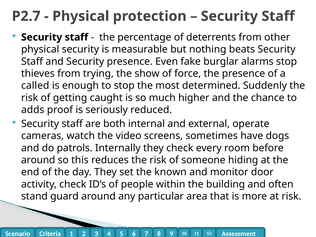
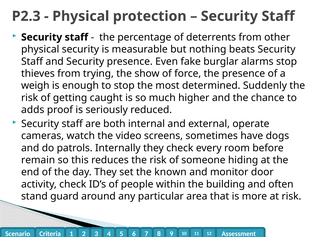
P2.7: P2.7 -> P2.3
called: called -> weigh
around at (38, 160): around -> remain
